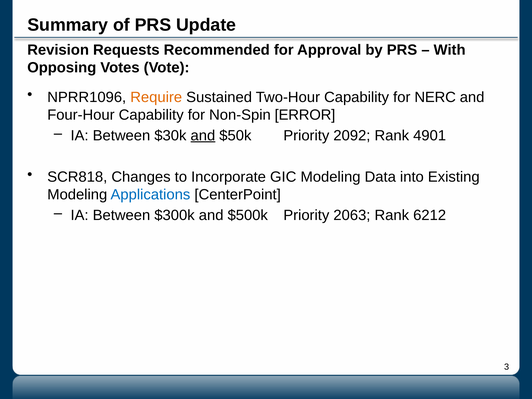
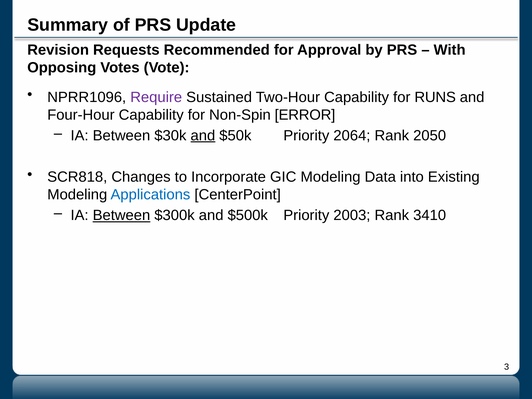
Require colour: orange -> purple
NERC: NERC -> RUNS
2092: 2092 -> 2064
4901: 4901 -> 2050
Between at (121, 215) underline: none -> present
2063: 2063 -> 2003
6212: 6212 -> 3410
